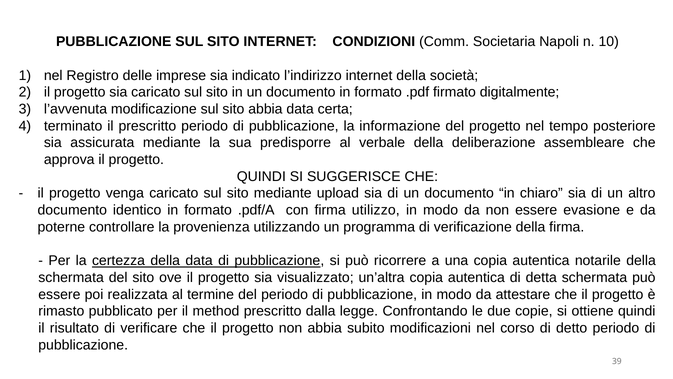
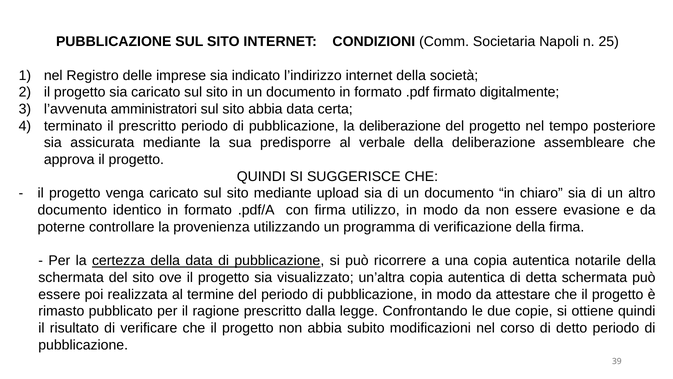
10: 10 -> 25
modificazione: modificazione -> amministratori
la informazione: informazione -> deliberazione
method: method -> ragione
